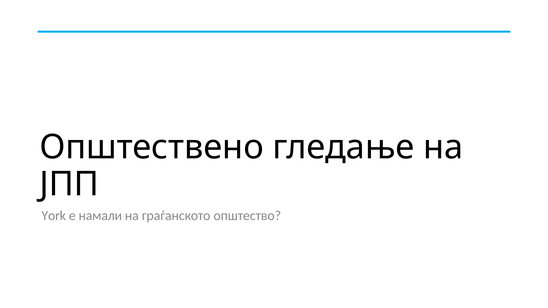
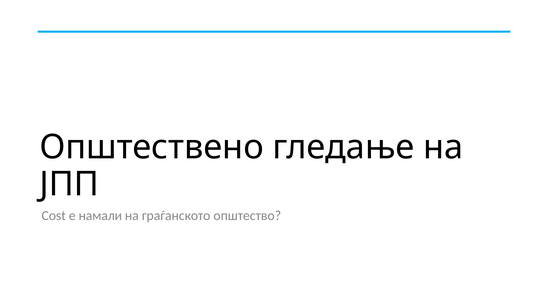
York: York -> Cost
